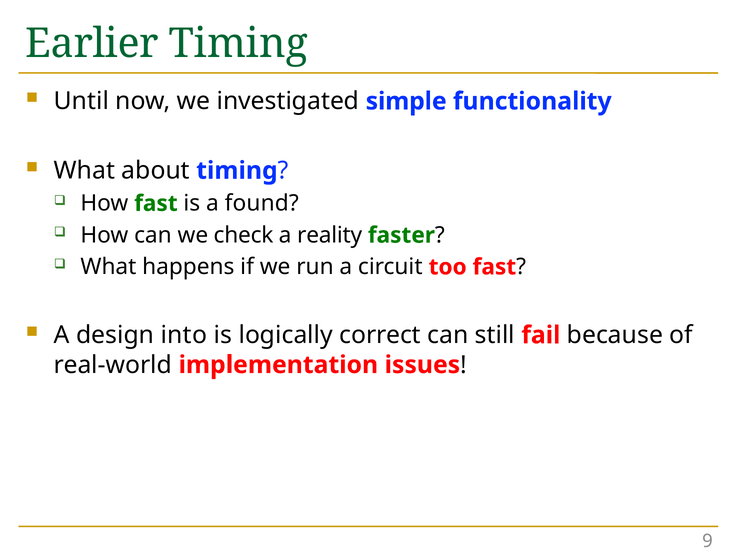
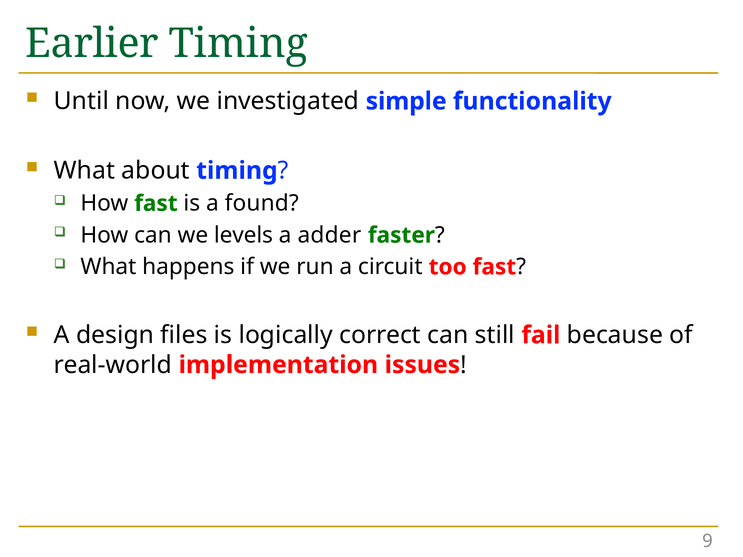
check: check -> levels
reality: reality -> adder
into: into -> files
